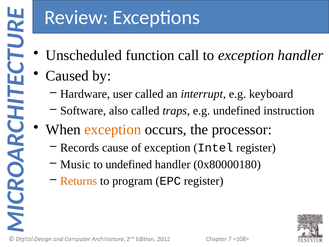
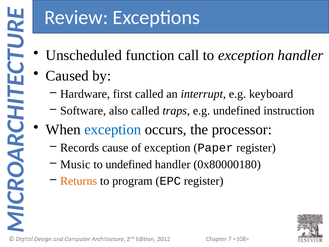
user: user -> first
exception at (113, 129) colour: orange -> blue
Intel: Intel -> Paper
